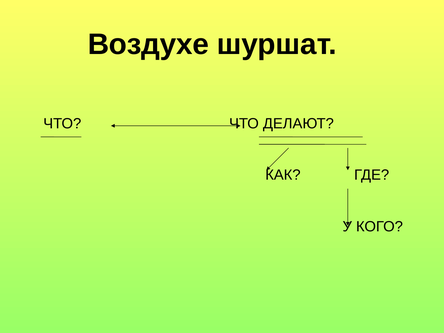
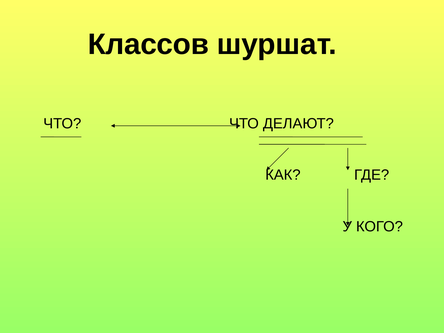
Воздухе: Воздухе -> Классов
